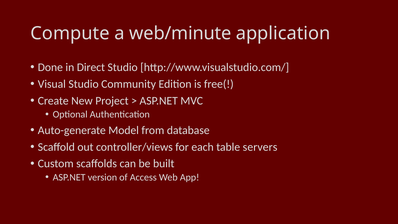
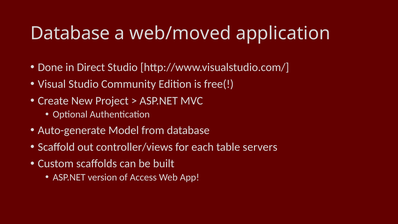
Compute at (70, 33): Compute -> Database
web/minute: web/minute -> web/moved
